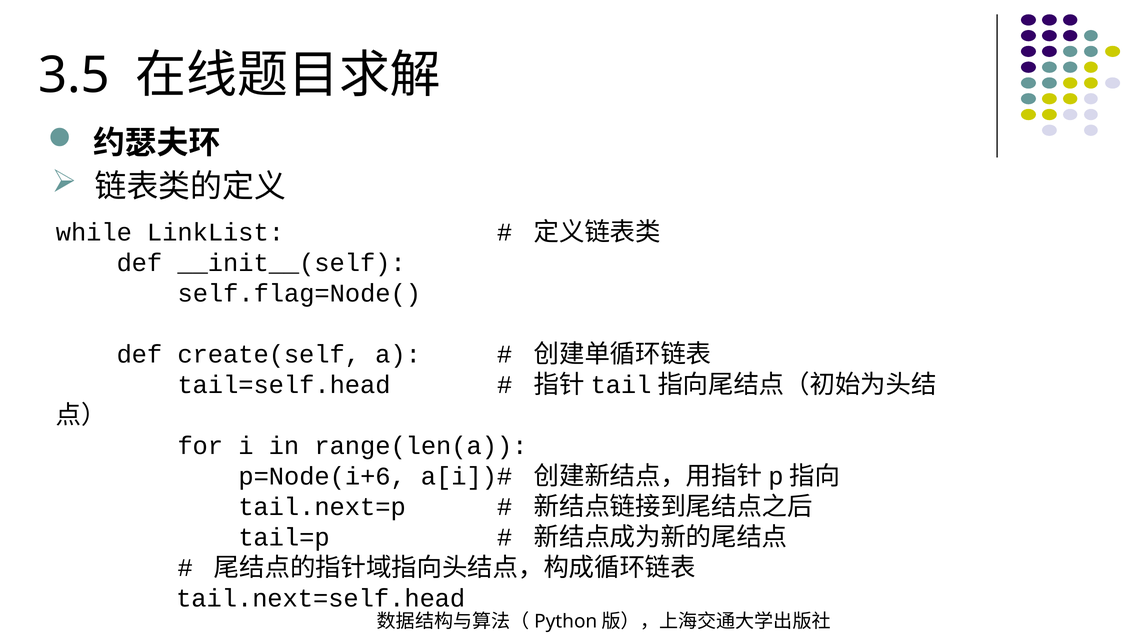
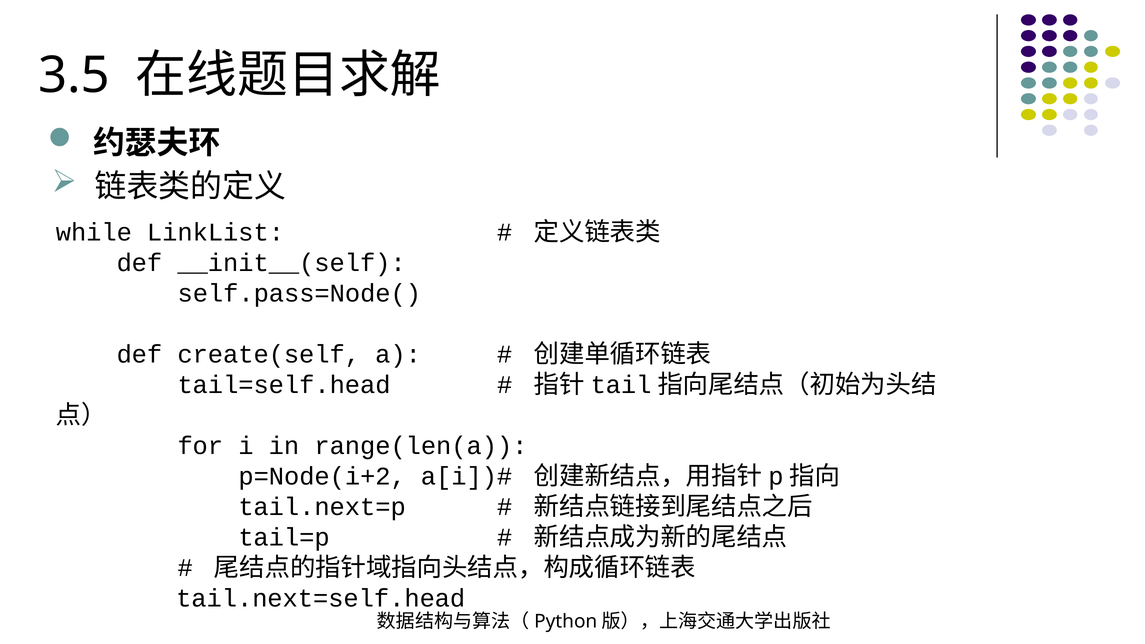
self.flag=Node(: self.flag=Node( -> self.pass=Node(
p=Node(i+6: p=Node(i+6 -> p=Node(i+2
